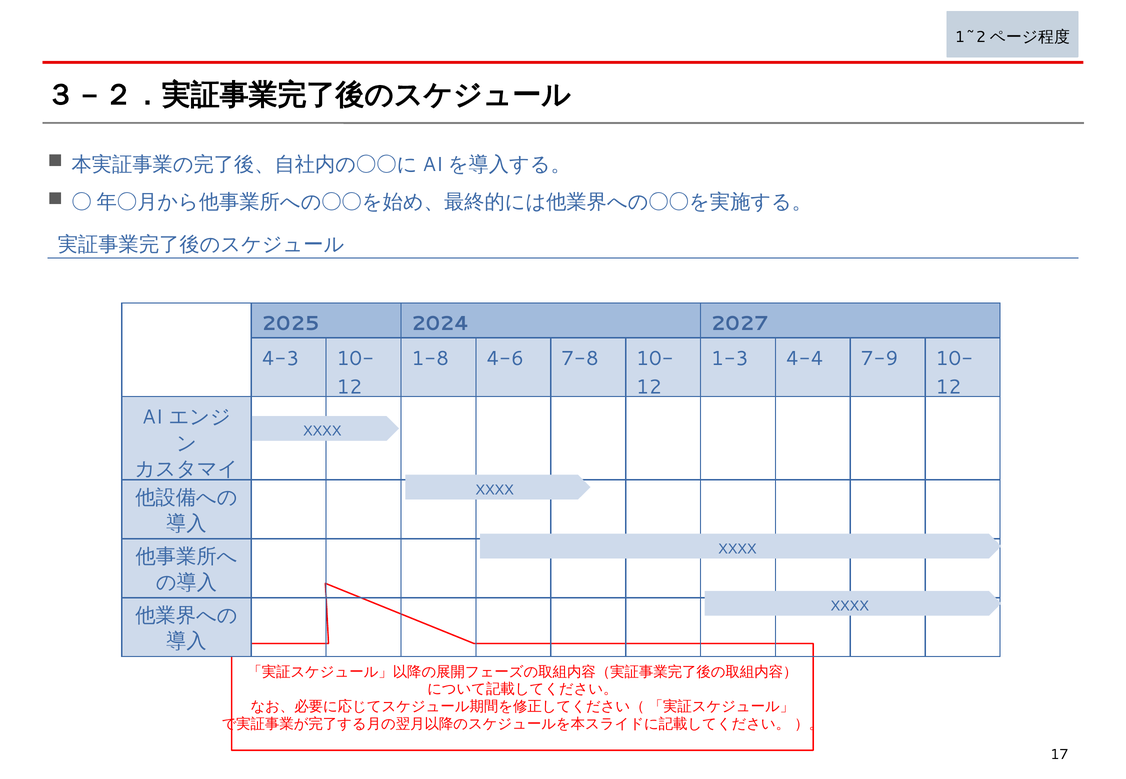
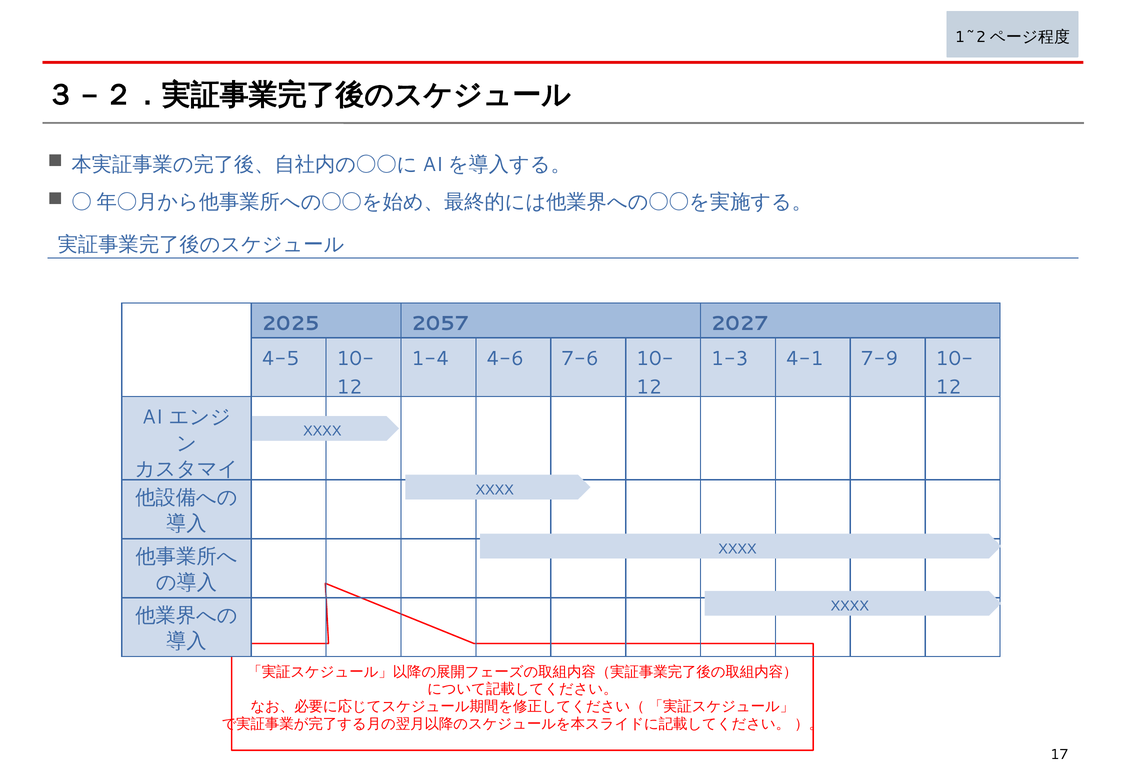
2024: 2024 -> 2057
4-3: 4-3 -> 4-5
1-8: 1-8 -> 1-4
7-8: 7-8 -> 7-6
4-4: 4-4 -> 4-1
